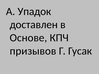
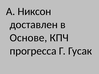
Упадок: Упадок -> Никсон
призывов: призывов -> прогресса
